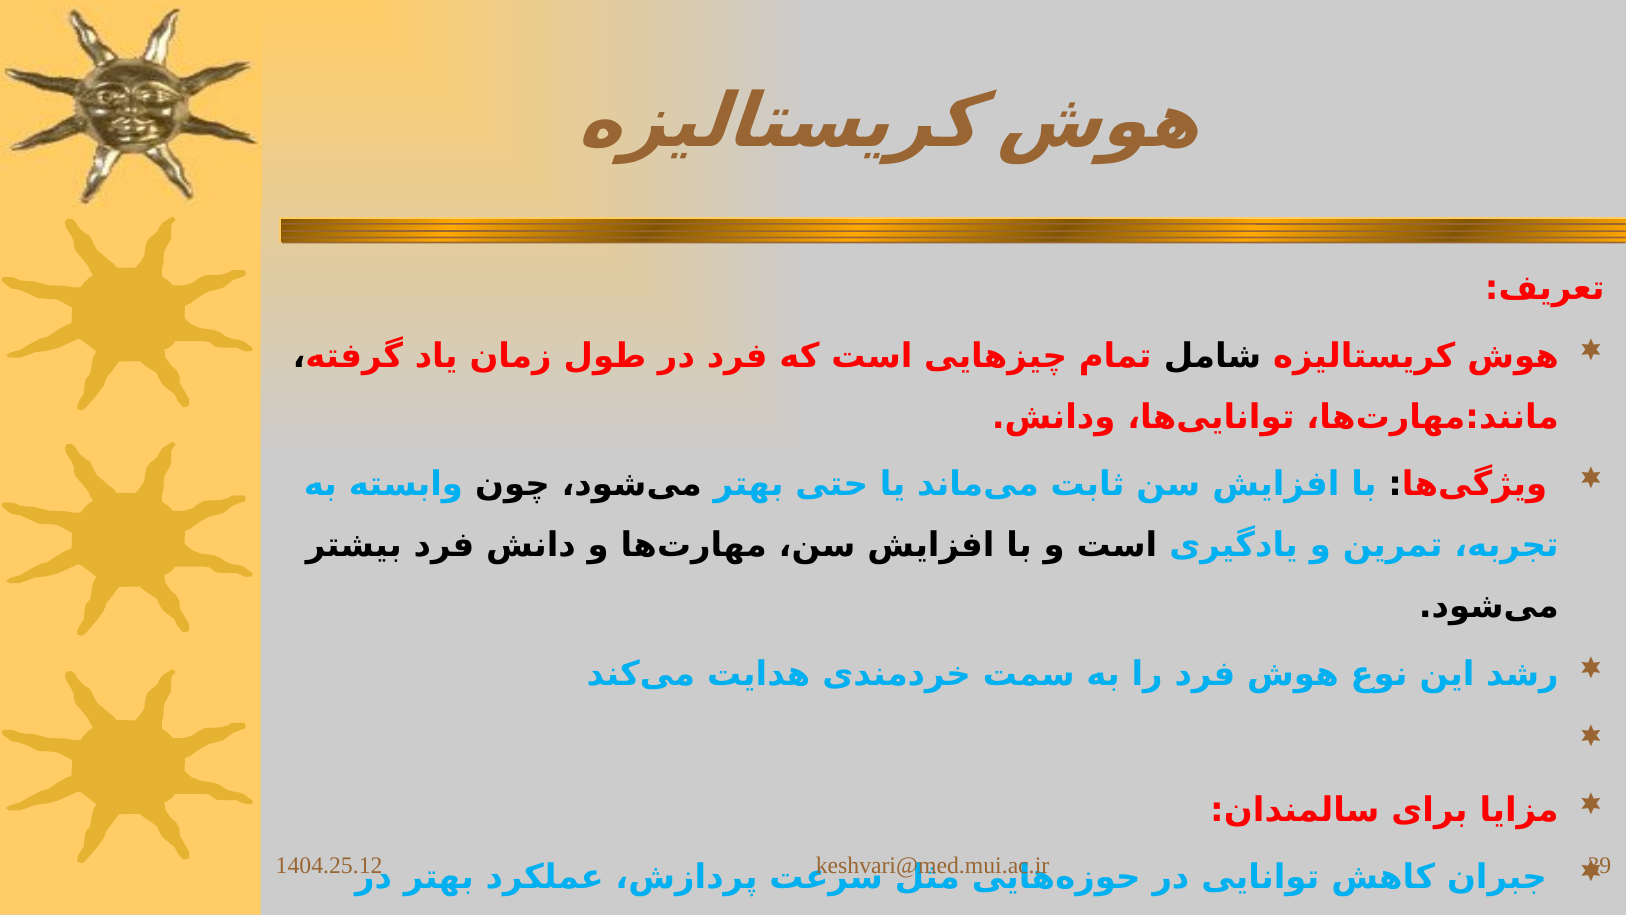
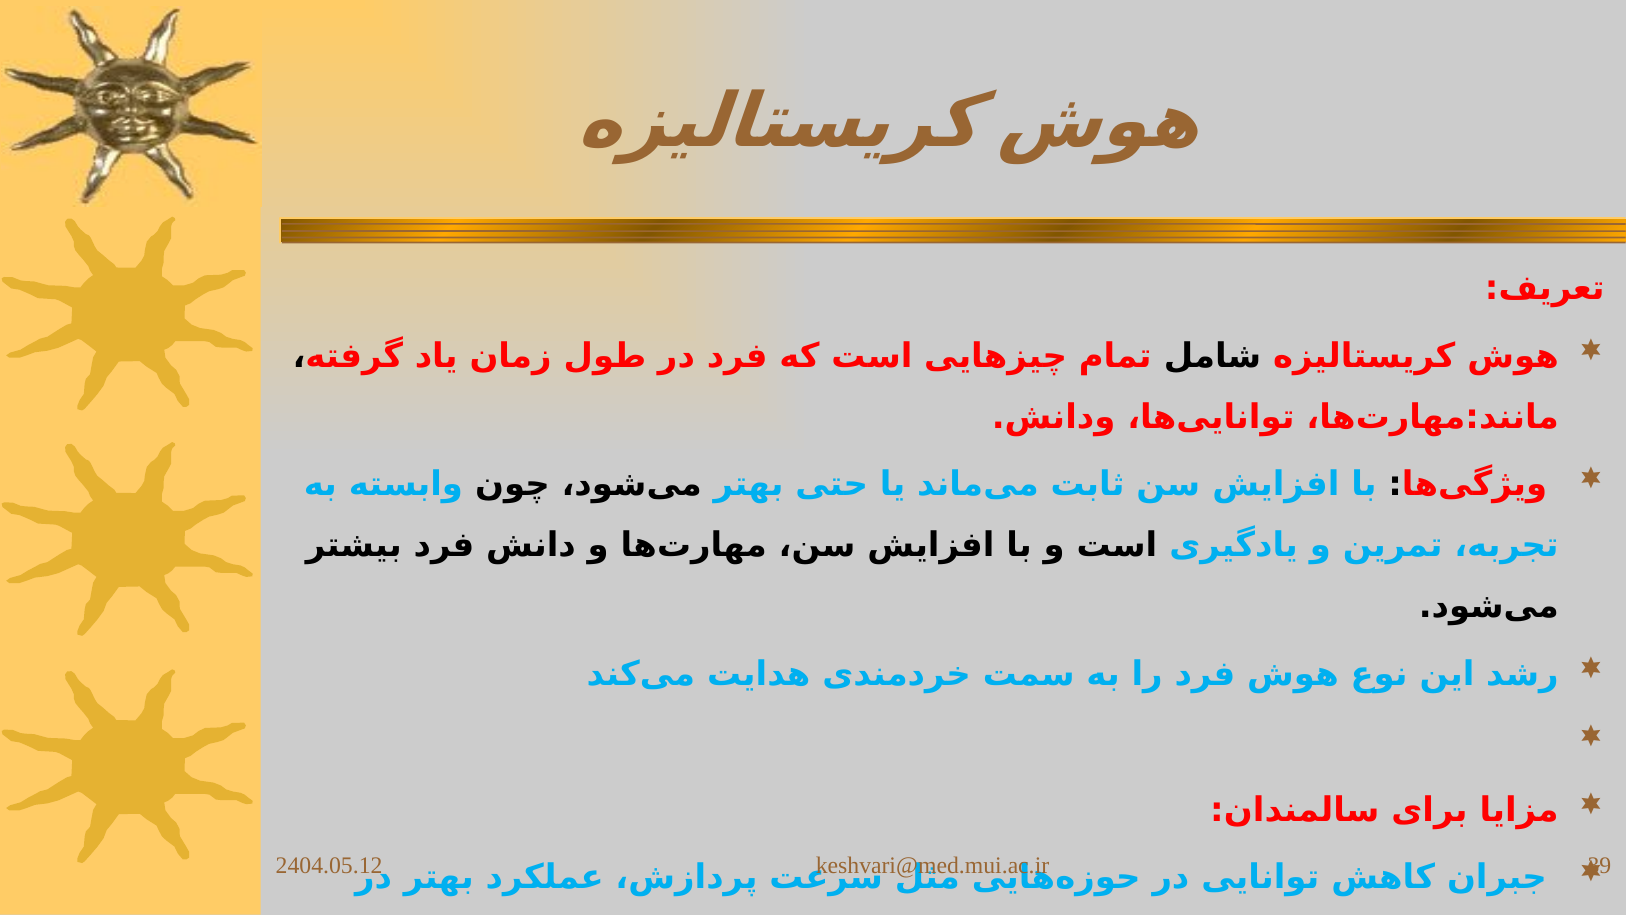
1404.25.12: 1404.25.12 -> 2404.05.12
